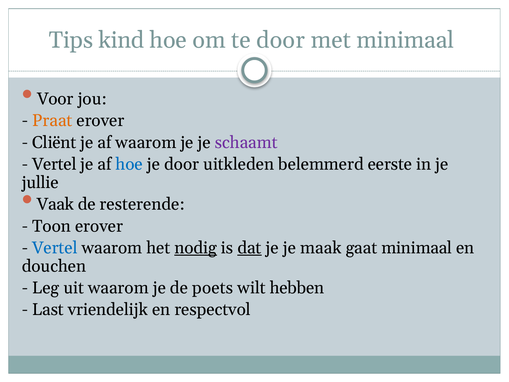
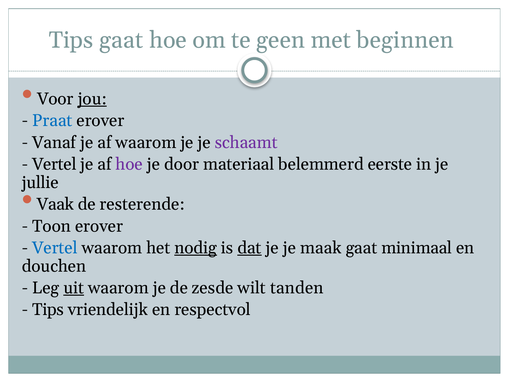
Tips kind: kind -> gaat
te door: door -> geen
met minimaal: minimaal -> beginnen
jou underline: none -> present
Praat colour: orange -> blue
Cliënt: Cliënt -> Vanaf
hoe at (129, 164) colour: blue -> purple
uitkleden: uitkleden -> materiaal
uit underline: none -> present
poets: poets -> zesde
hebben: hebben -> tanden
Last at (48, 309): Last -> Tips
